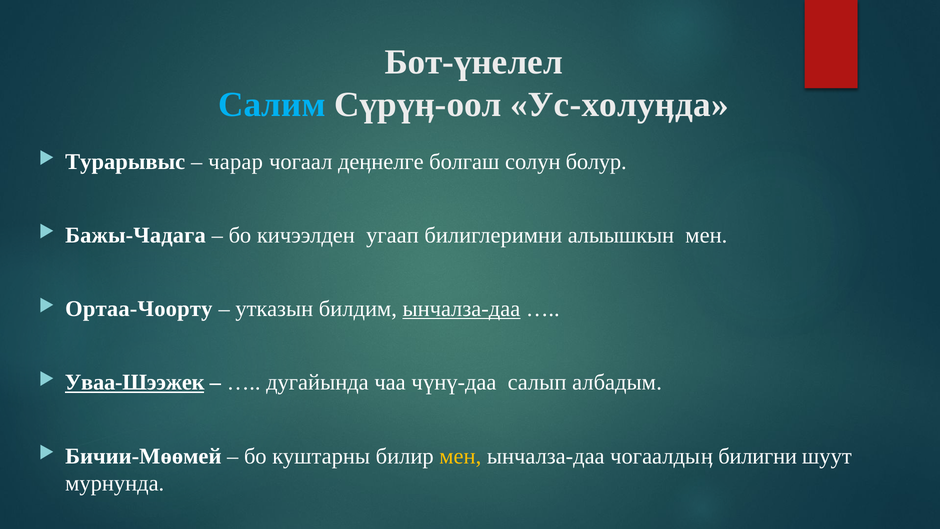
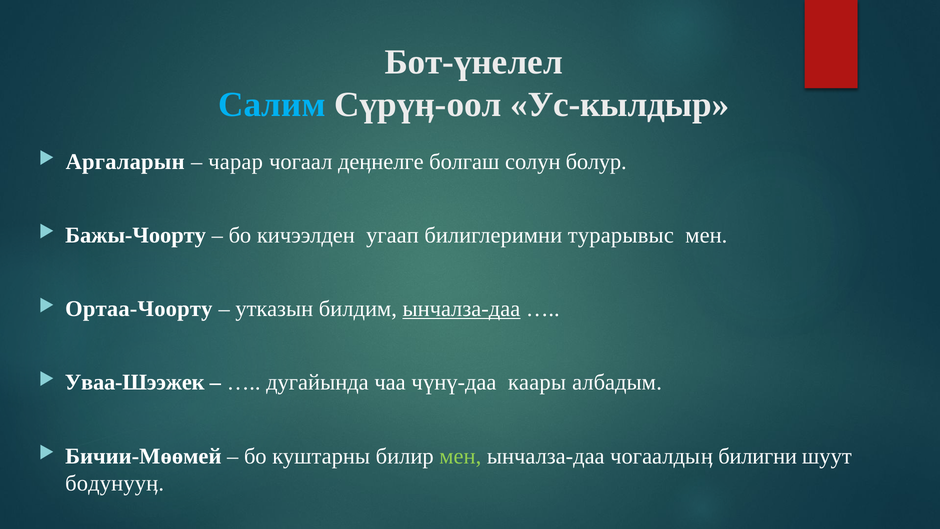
Ус-холуӊда: Ус-холуӊда -> Ус-кылдыр
Турарывыс: Турарывыс -> Аргаларын
Бажы-Чадага: Бажы-Чадага -> Бажы-Чоорту
алыышкын: алыышкын -> турарывыс
Уваа-Шээжек underline: present -> none
салып: салып -> каары
мен at (460, 456) colour: yellow -> light green
мурнунда: мурнунда -> бодунууӊ
